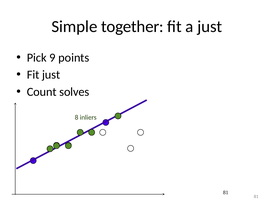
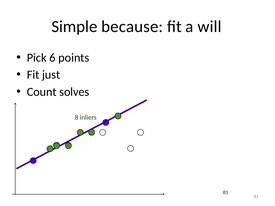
together: together -> because
a just: just -> will
9: 9 -> 6
